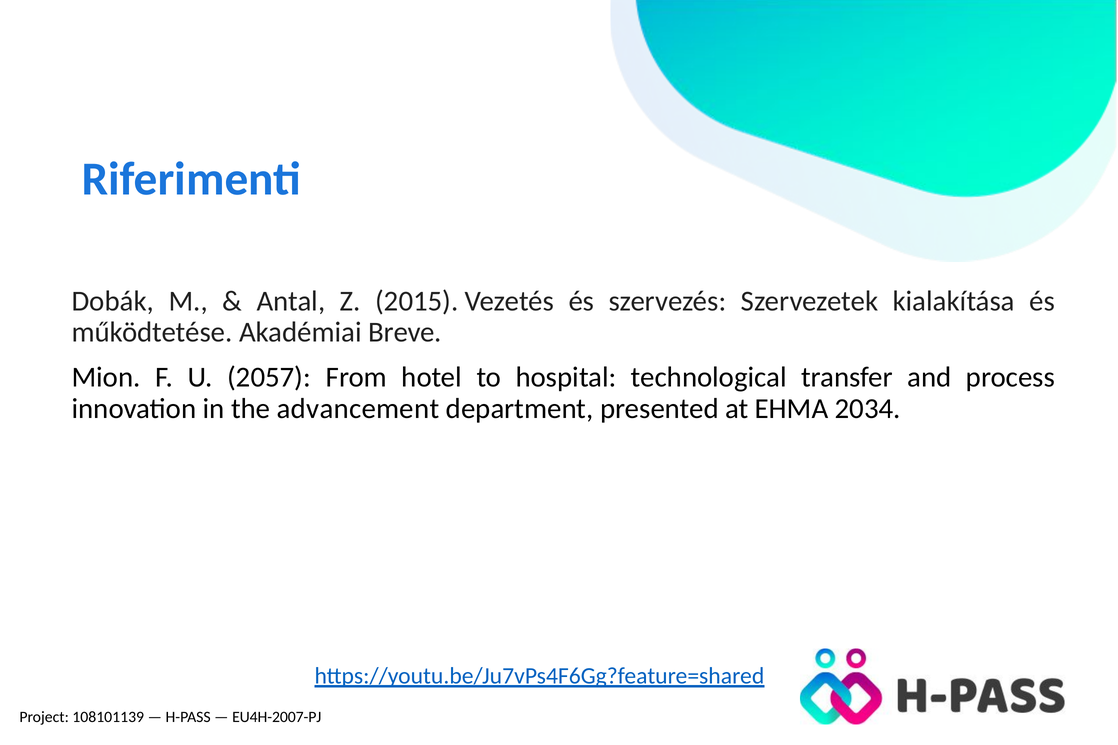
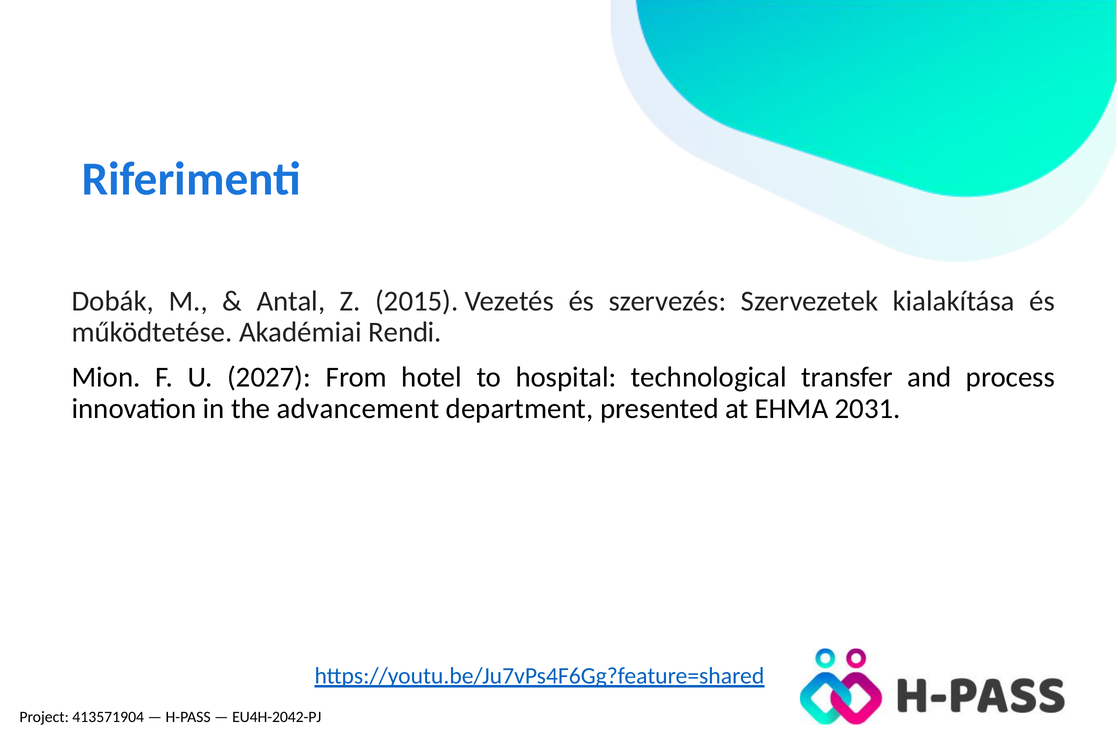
Breve: Breve -> Rendi
2057: 2057 -> 2027
2034: 2034 -> 2031
108101139: 108101139 -> 413571904
EU4H-2007-PJ: EU4H-2007-PJ -> EU4H-2042-PJ
